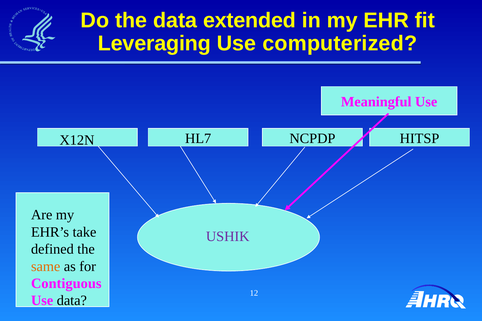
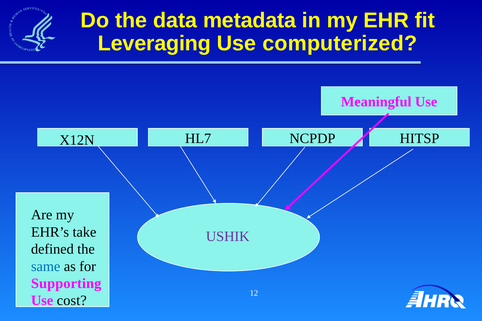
extended: extended -> metadata
same colour: orange -> blue
Contiguous: Contiguous -> Supporting
Use data: data -> cost
